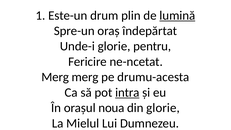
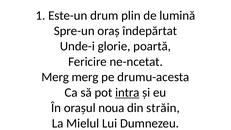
lumină underline: present -> none
pentru: pentru -> poartă
din glorie: glorie -> străin
